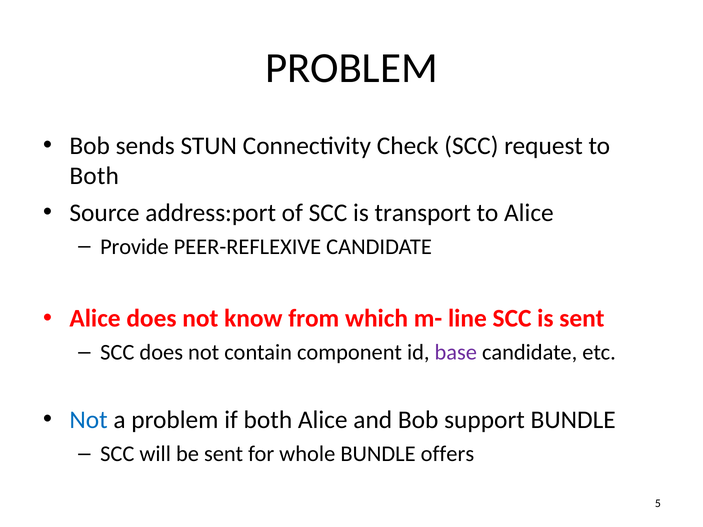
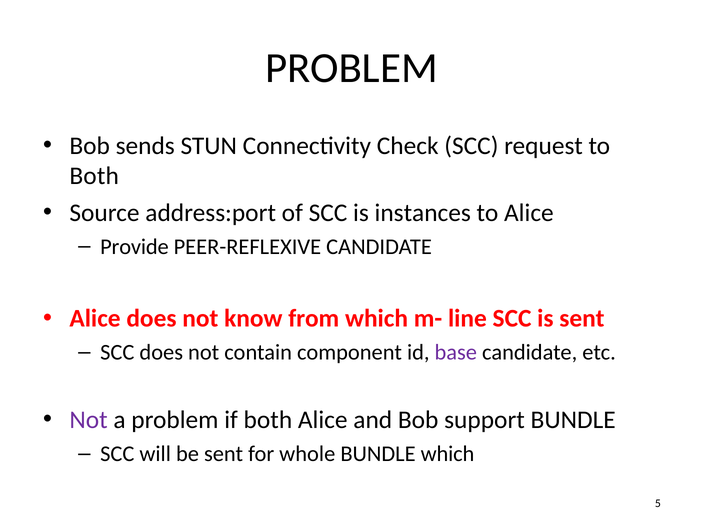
transport: transport -> instances
Not at (89, 420) colour: blue -> purple
BUNDLE offers: offers -> which
